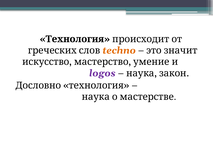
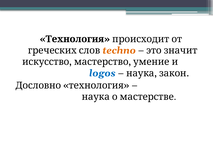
logos colour: purple -> blue
